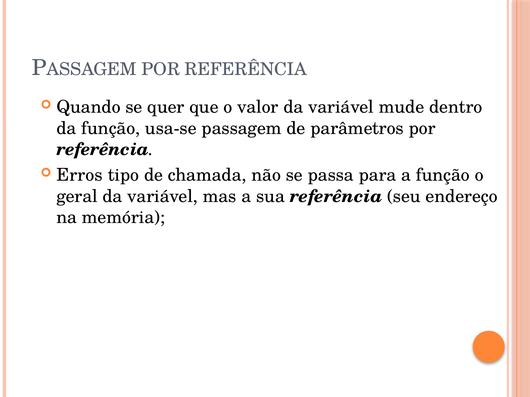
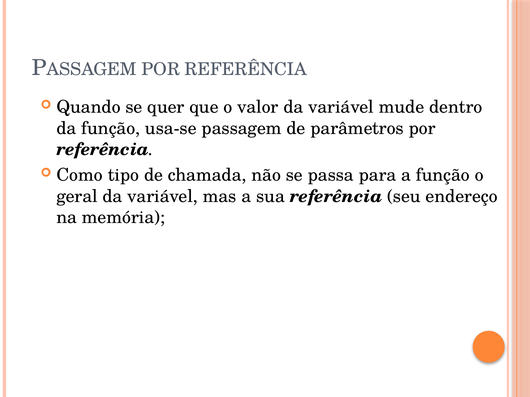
Erros: Erros -> Como
